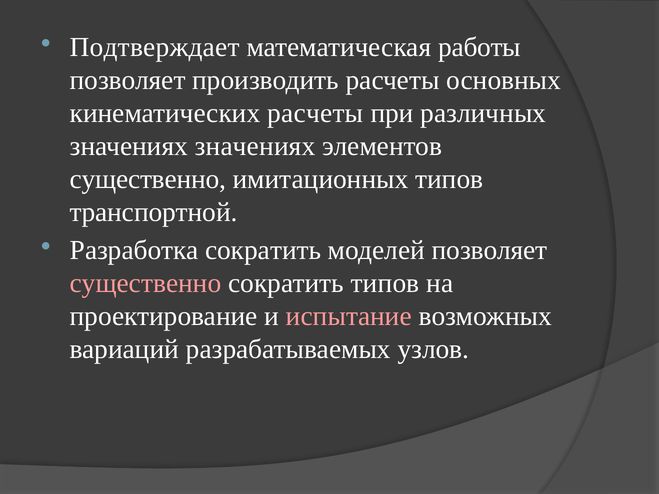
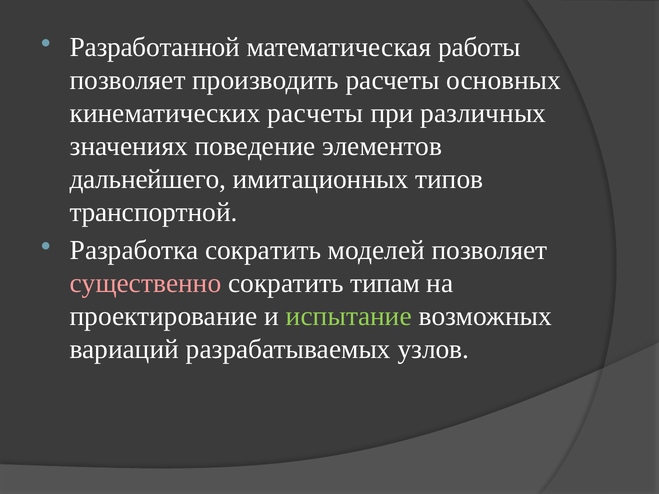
Подтверждает: Подтверждает -> Разработанной
значениях значениях: значениях -> поведение
существенно at (148, 179): существенно -> дальнейшего
сократить типов: типов -> типам
испытание colour: pink -> light green
